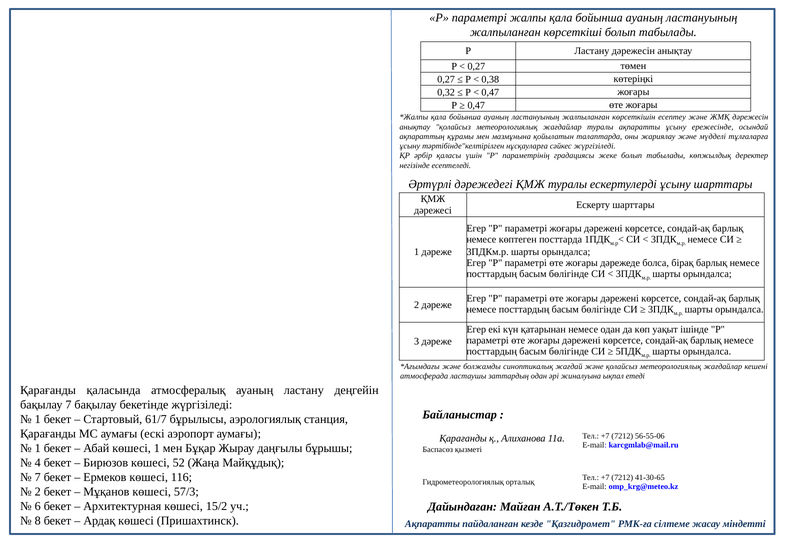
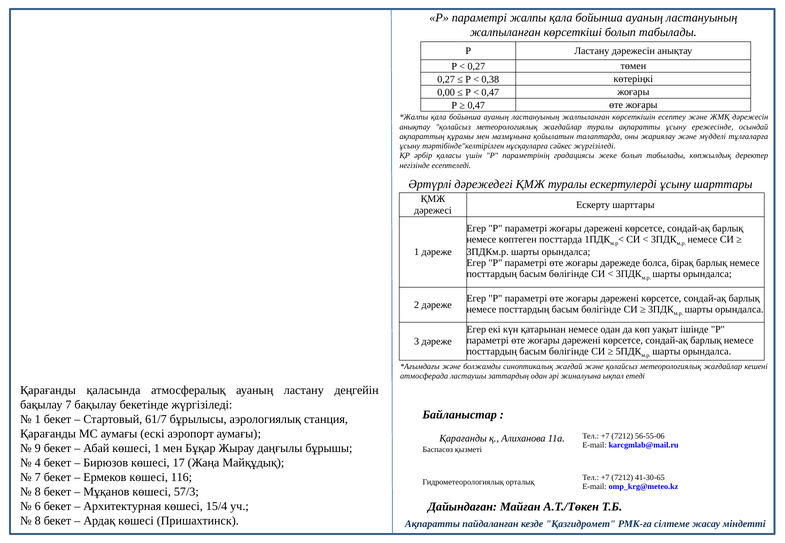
0,32: 0,32 -> 0,00
1 at (38, 448): 1 -> 9
52: 52 -> 17
2 at (38, 492): 2 -> 8
15/2: 15/2 -> 15/4
